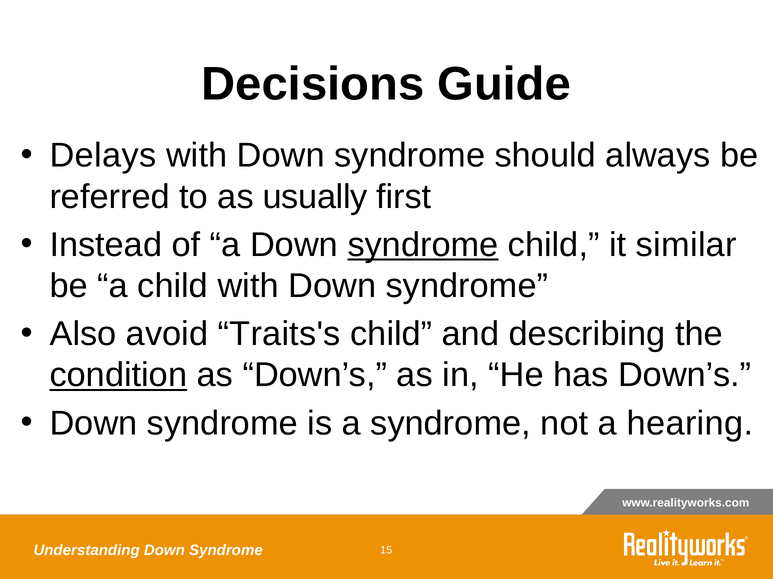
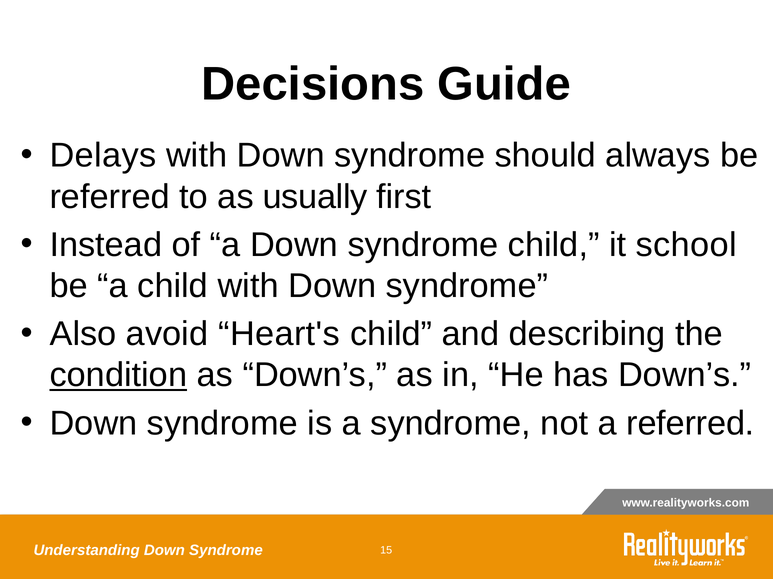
syndrome at (423, 245) underline: present -> none
similar: similar -> school
Traits's: Traits's -> Heart's
a hearing: hearing -> referred
